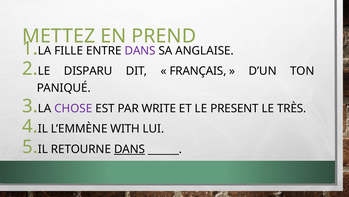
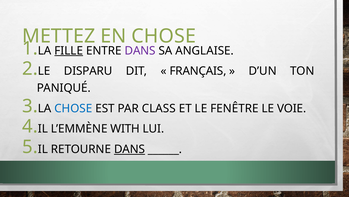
EN PREND: PREND -> CHOSE
FILLE underline: none -> present
CHOSE at (73, 108) colour: purple -> blue
WRITE: WRITE -> CLASS
PRESENT: PRESENT -> FENÊTRE
TRÈS: TRÈS -> VOIE
